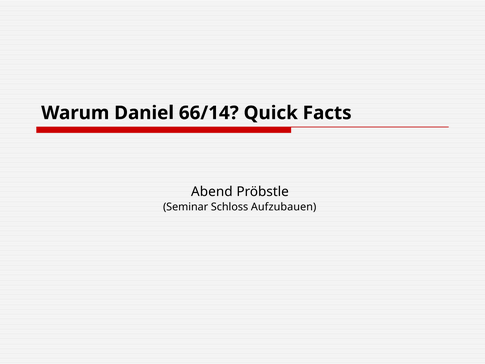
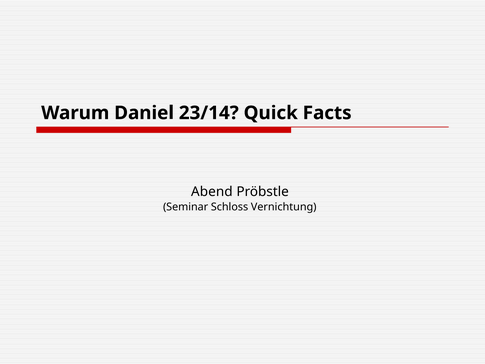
66/14: 66/14 -> 23/14
Aufzubauen: Aufzubauen -> Vernichtung
